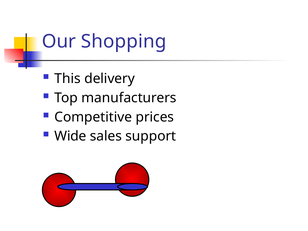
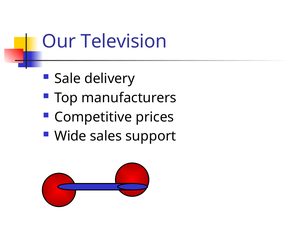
Shopping: Shopping -> Television
This: This -> Sale
